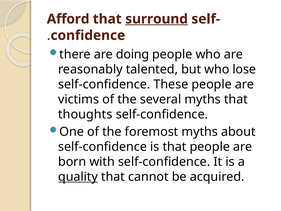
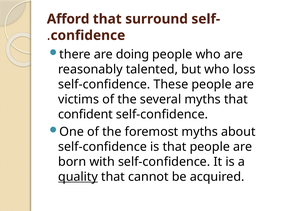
surround underline: present -> none
lose: lose -> loss
thoughts: thoughts -> confident
